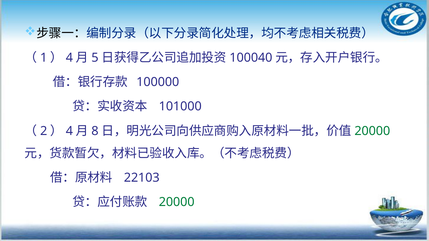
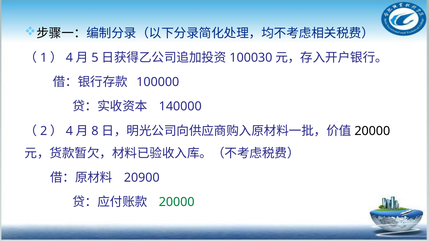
100040: 100040 -> 100030
101000: 101000 -> 140000
20000 at (372, 131) colour: green -> black
22103: 22103 -> 20900
